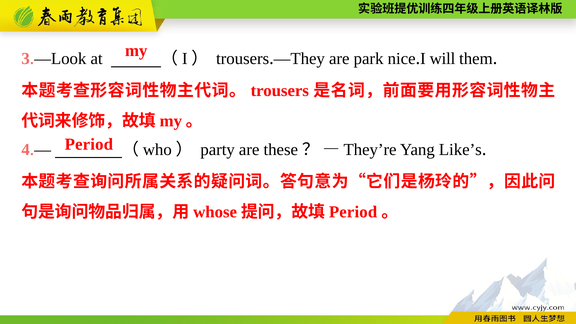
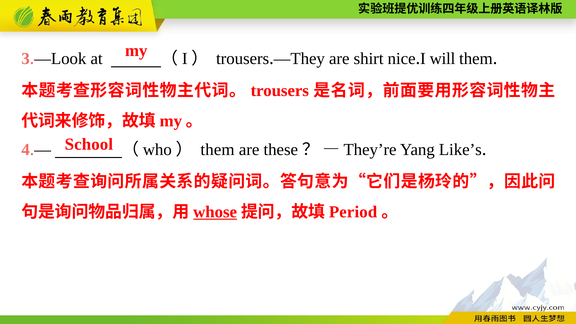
park: park -> shirt
Period at (89, 144): Period -> School
party at (218, 150): party -> them
whose underline: none -> present
